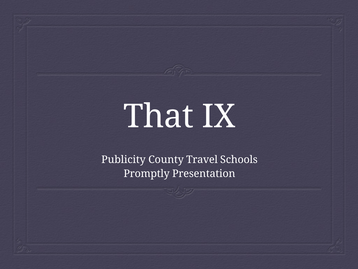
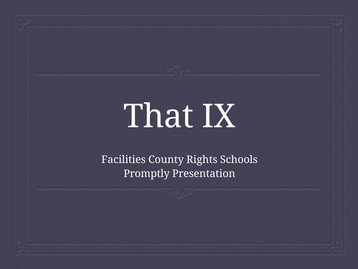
Publicity: Publicity -> Facilities
Travel: Travel -> Rights
